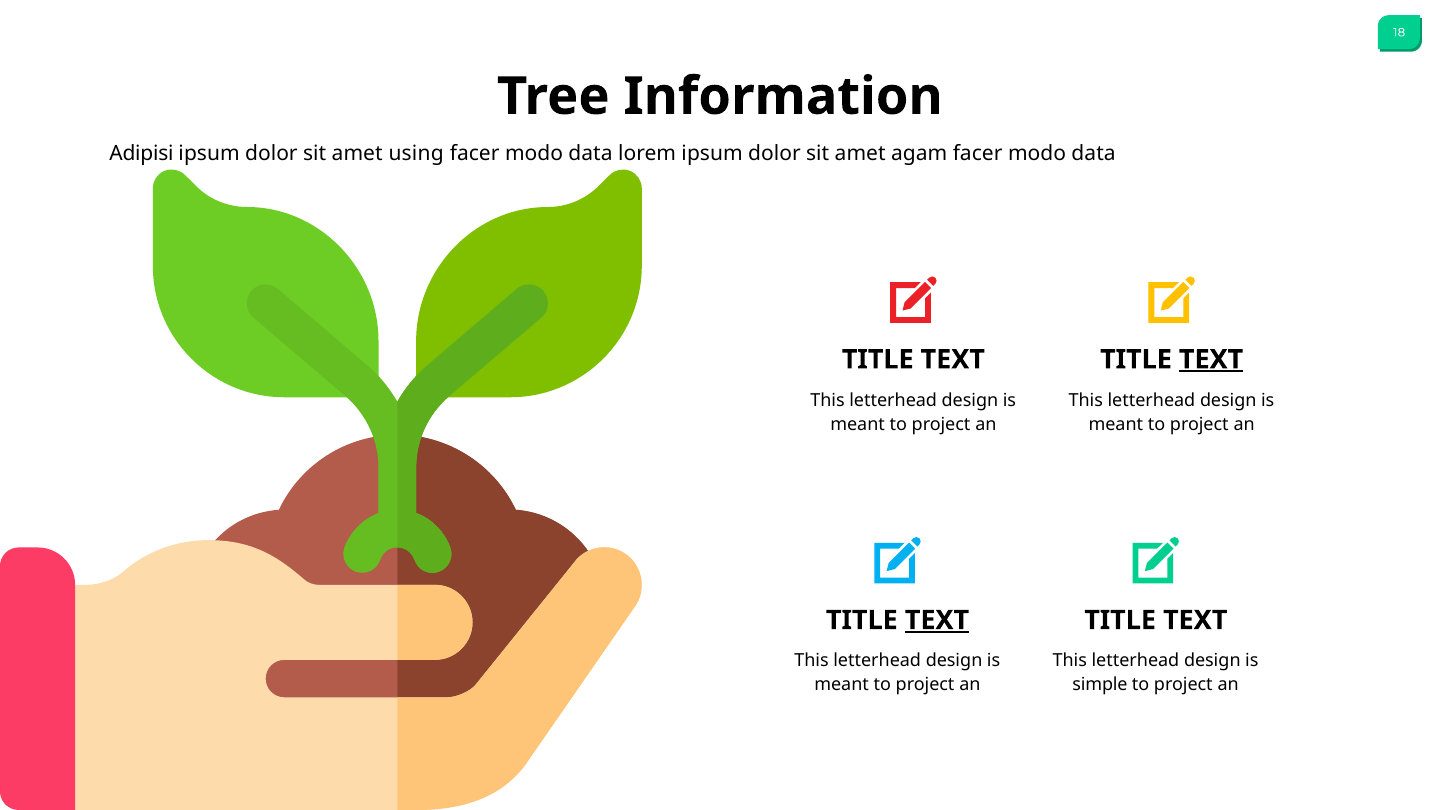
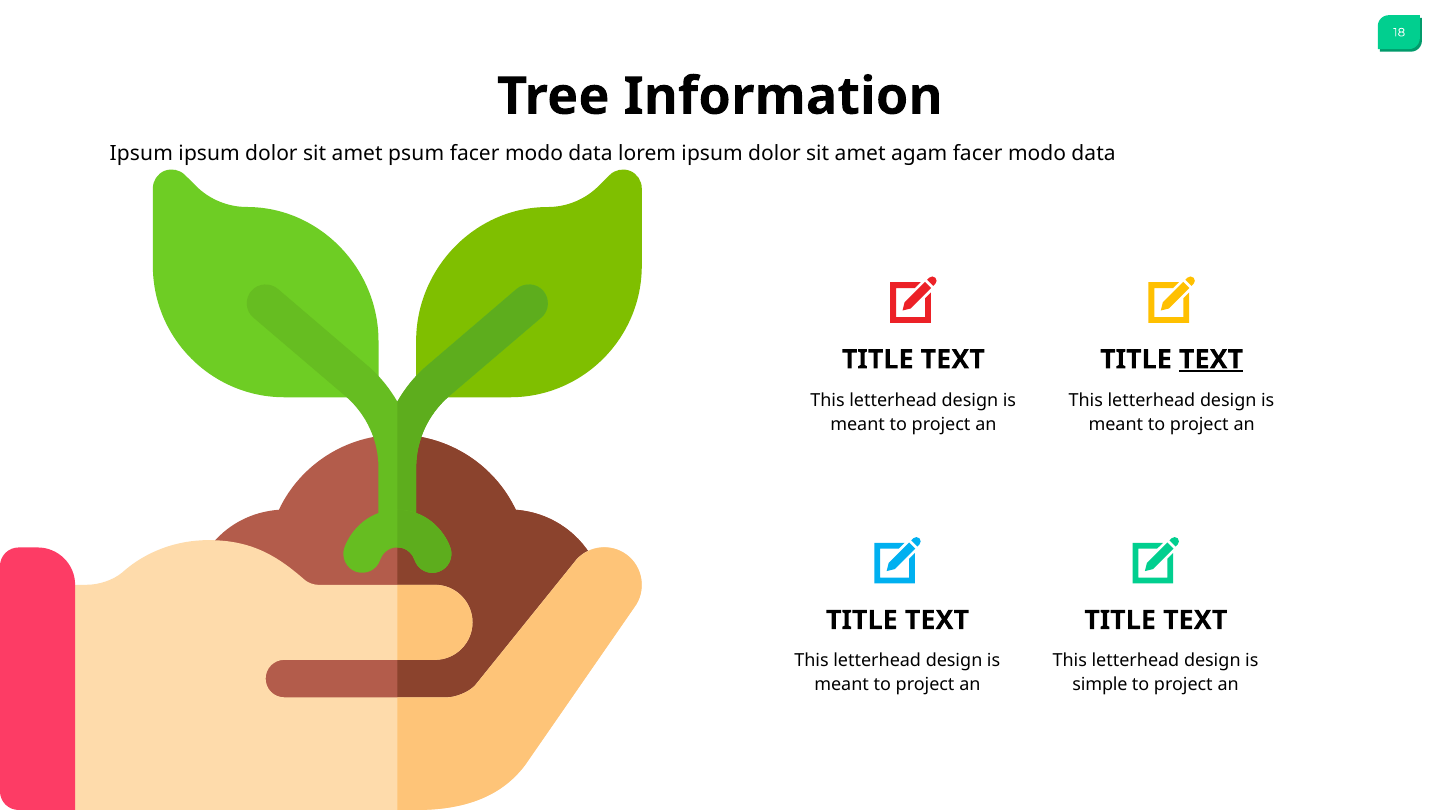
Adipisi at (141, 153): Adipisi -> Ipsum
using: using -> psum
TEXT at (937, 620) underline: present -> none
